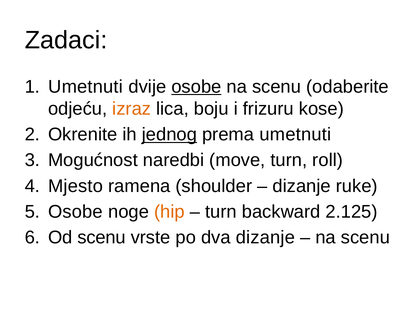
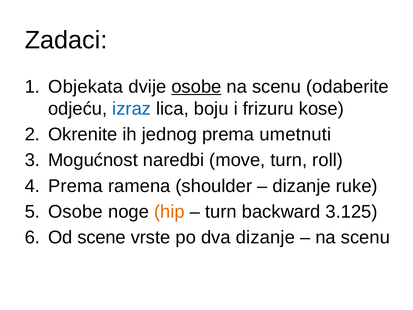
Umetnuti at (86, 87): Umetnuti -> Objekata
izraz colour: orange -> blue
jednog underline: present -> none
Mjesto at (75, 186): Mjesto -> Prema
2.125: 2.125 -> 3.125
Od scenu: scenu -> scene
